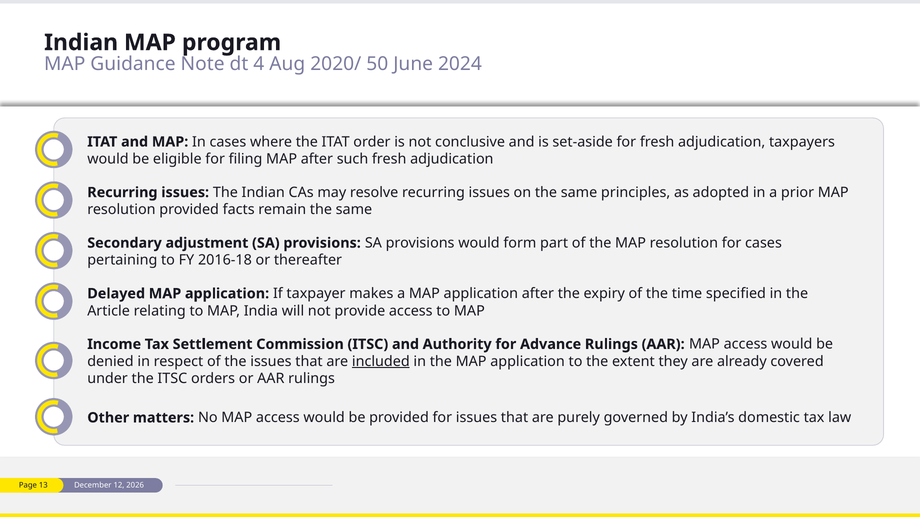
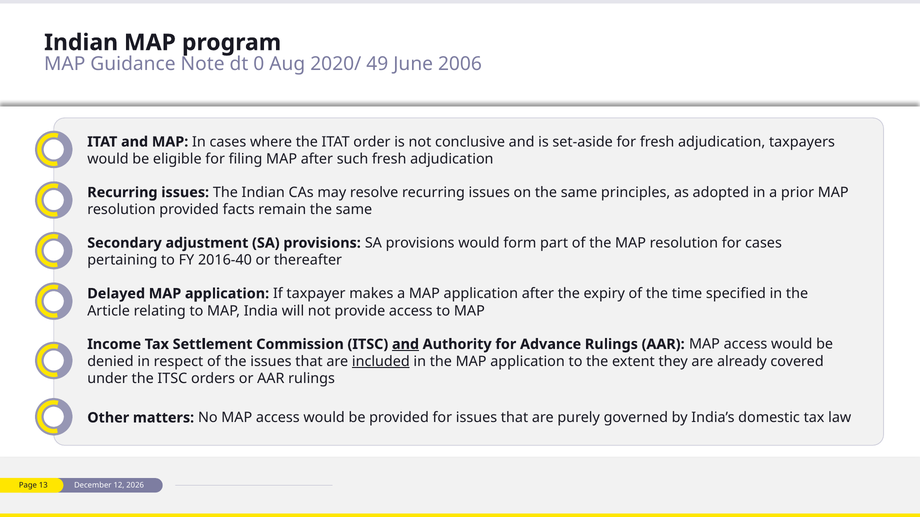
4: 4 -> 0
50: 50 -> 49
2024: 2024 -> 2006
2016-18: 2016-18 -> 2016-40
and at (405, 345) underline: none -> present
